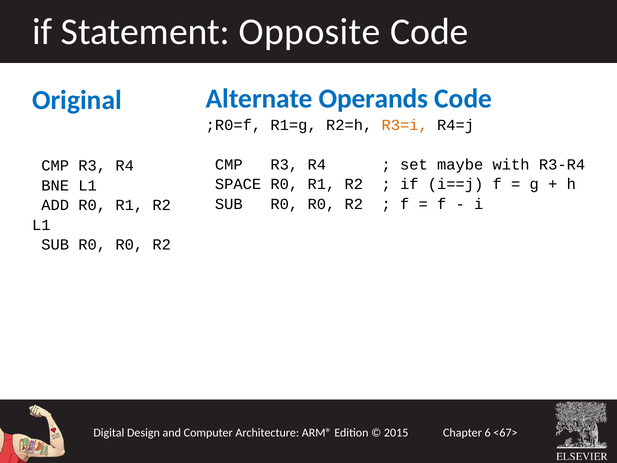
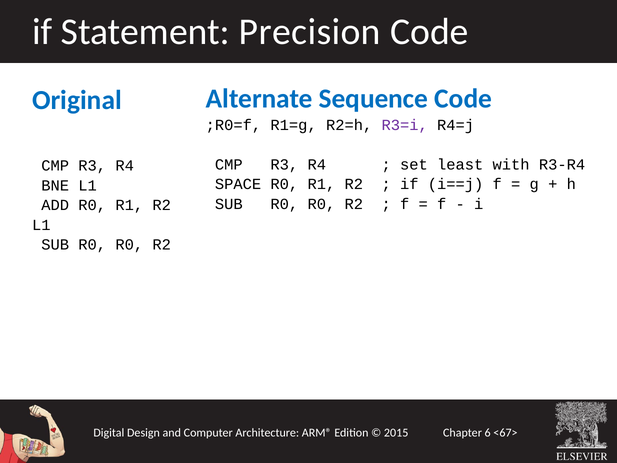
Opposite: Opposite -> Precision
Operands: Operands -> Sequence
R3=i colour: orange -> purple
maybe: maybe -> least
